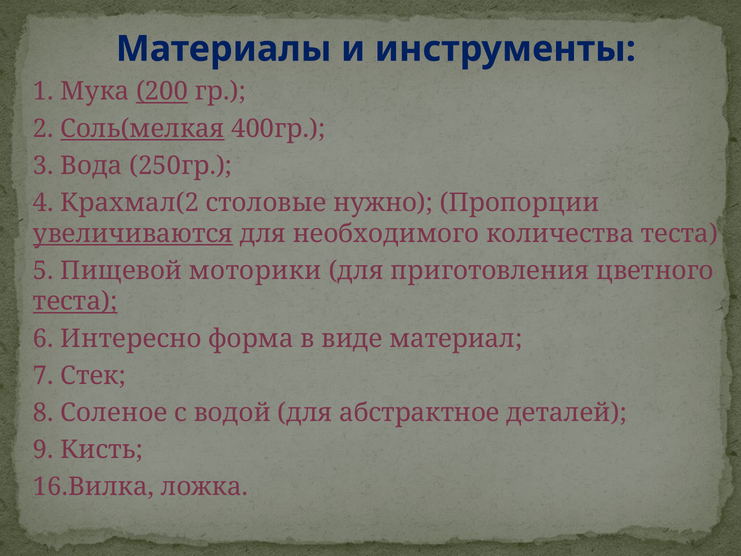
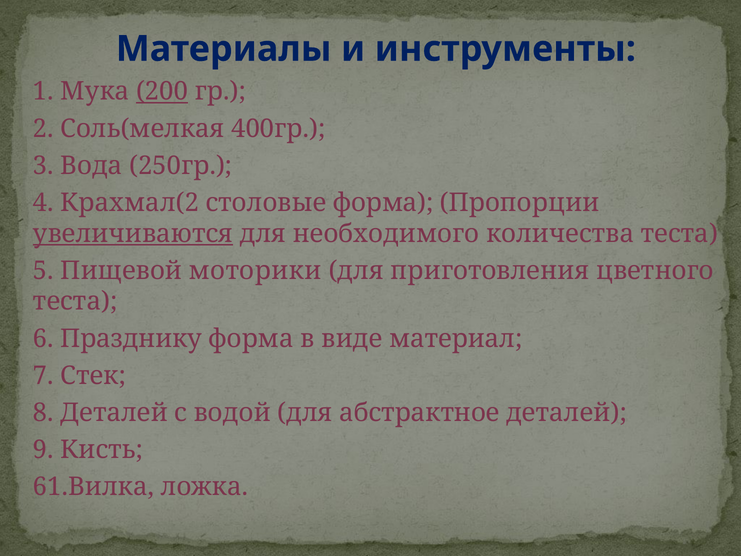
Соль(мелкая underline: present -> none
столовые нужно: нужно -> форма
теста at (75, 301) underline: present -> none
Интересно: Интересно -> Празднику
8 Соленое: Соленое -> Деталей
16.Вилка: 16.Вилка -> 61.Вилка
